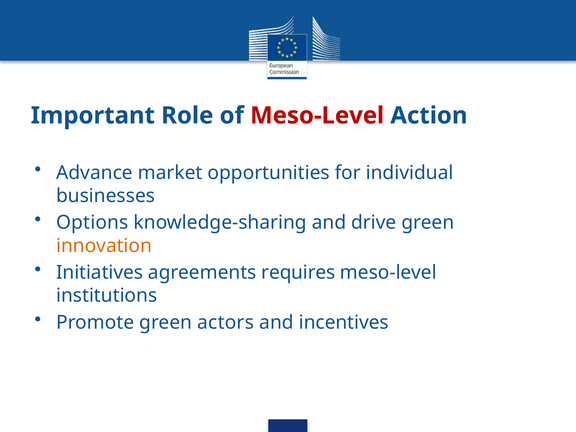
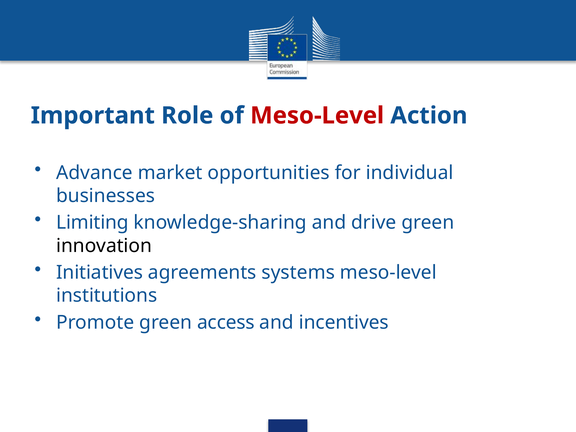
Options: Options -> Limiting
innovation colour: orange -> black
requires: requires -> systems
actors: actors -> access
